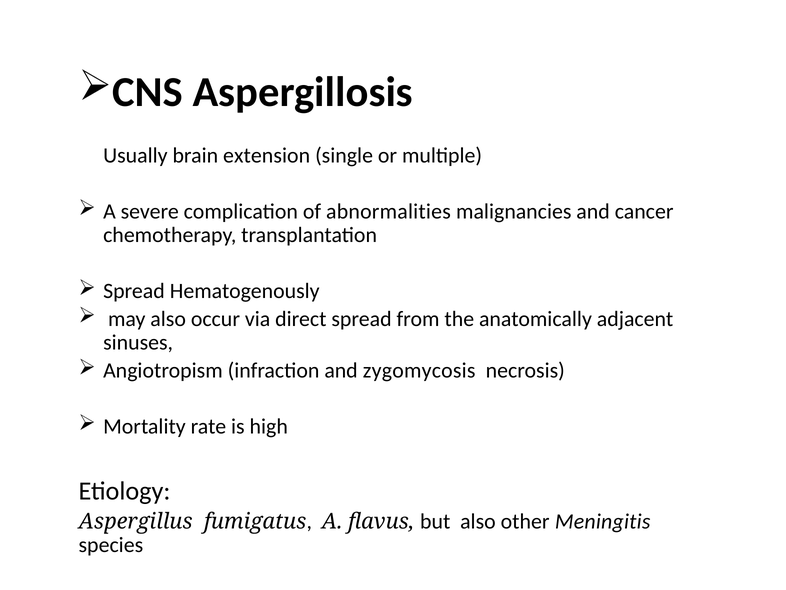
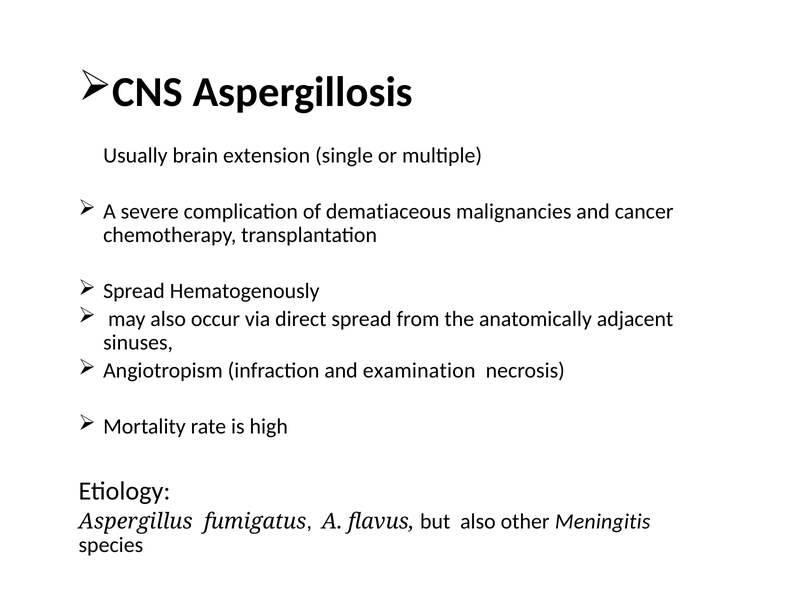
abnormalities: abnormalities -> dematiaceous
zygomycosis: zygomycosis -> examination
